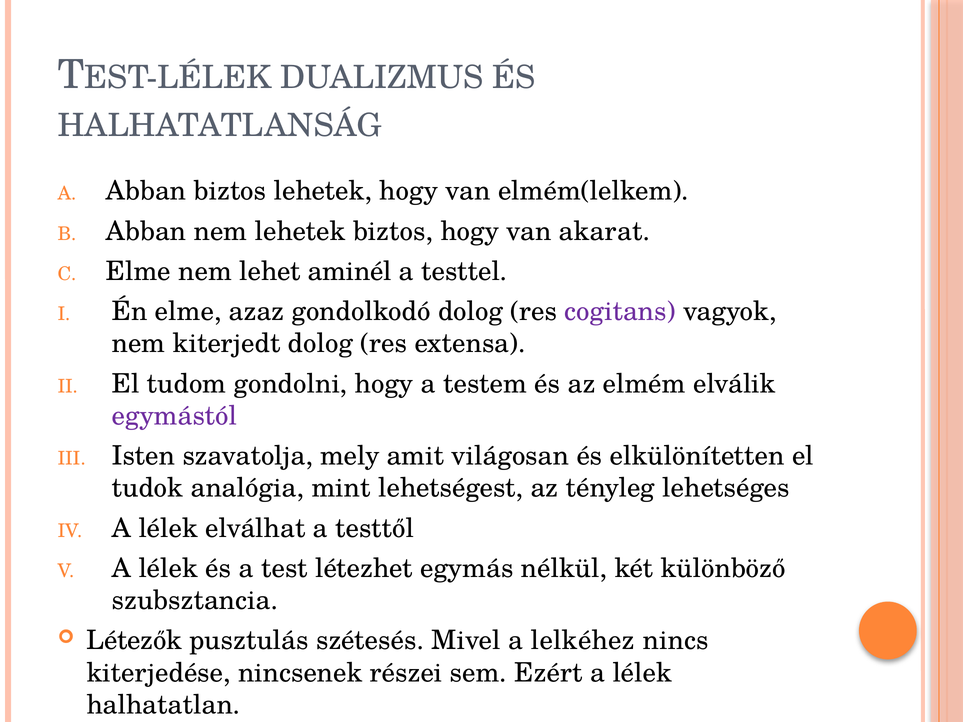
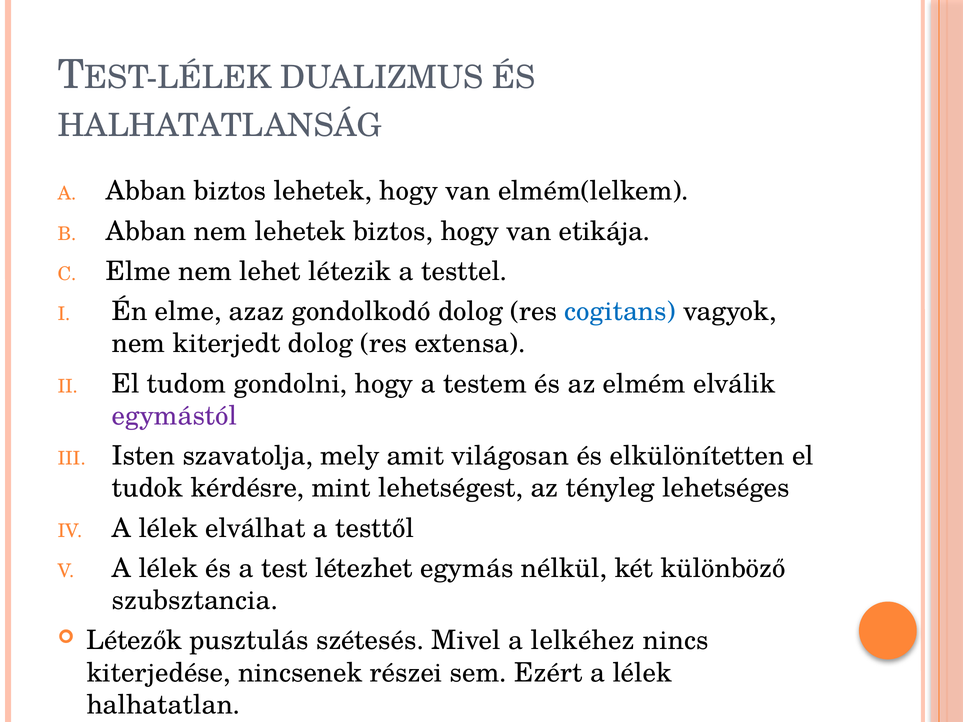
akarat: akarat -> etikája
aminél: aminél -> létezik
cogitans colour: purple -> blue
analógia: analógia -> kérdésre
